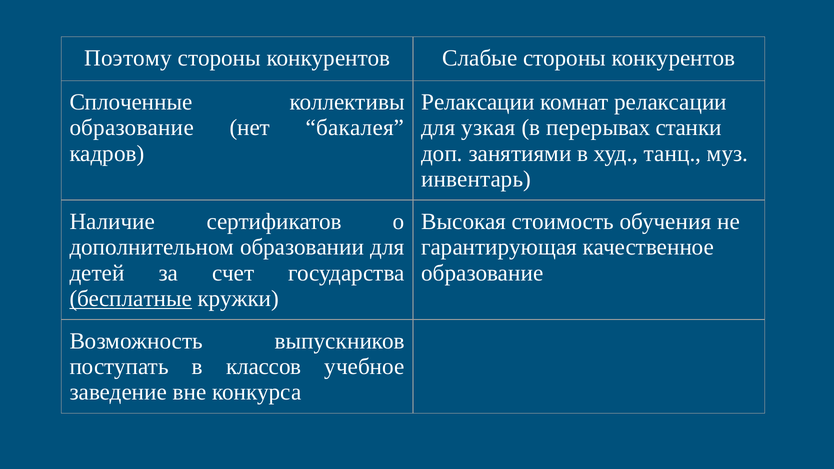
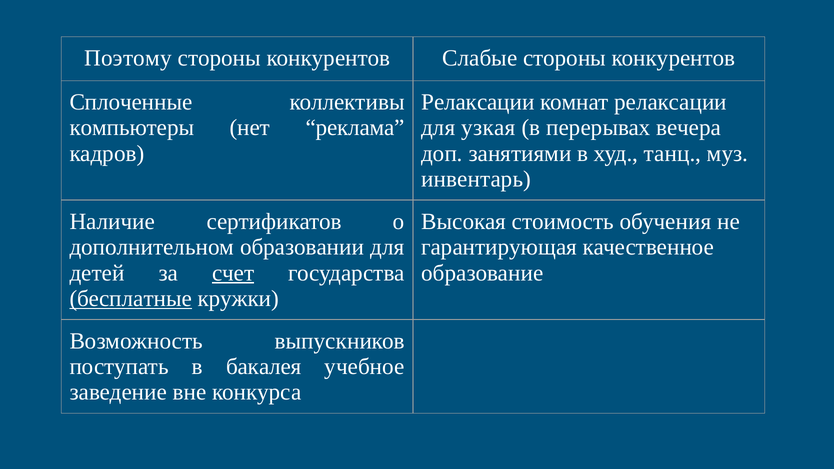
образование at (132, 128): образование -> компьютеры
бакалея: бакалея -> реклама
станки: станки -> вечера
счет underline: none -> present
классов: классов -> бакалея
